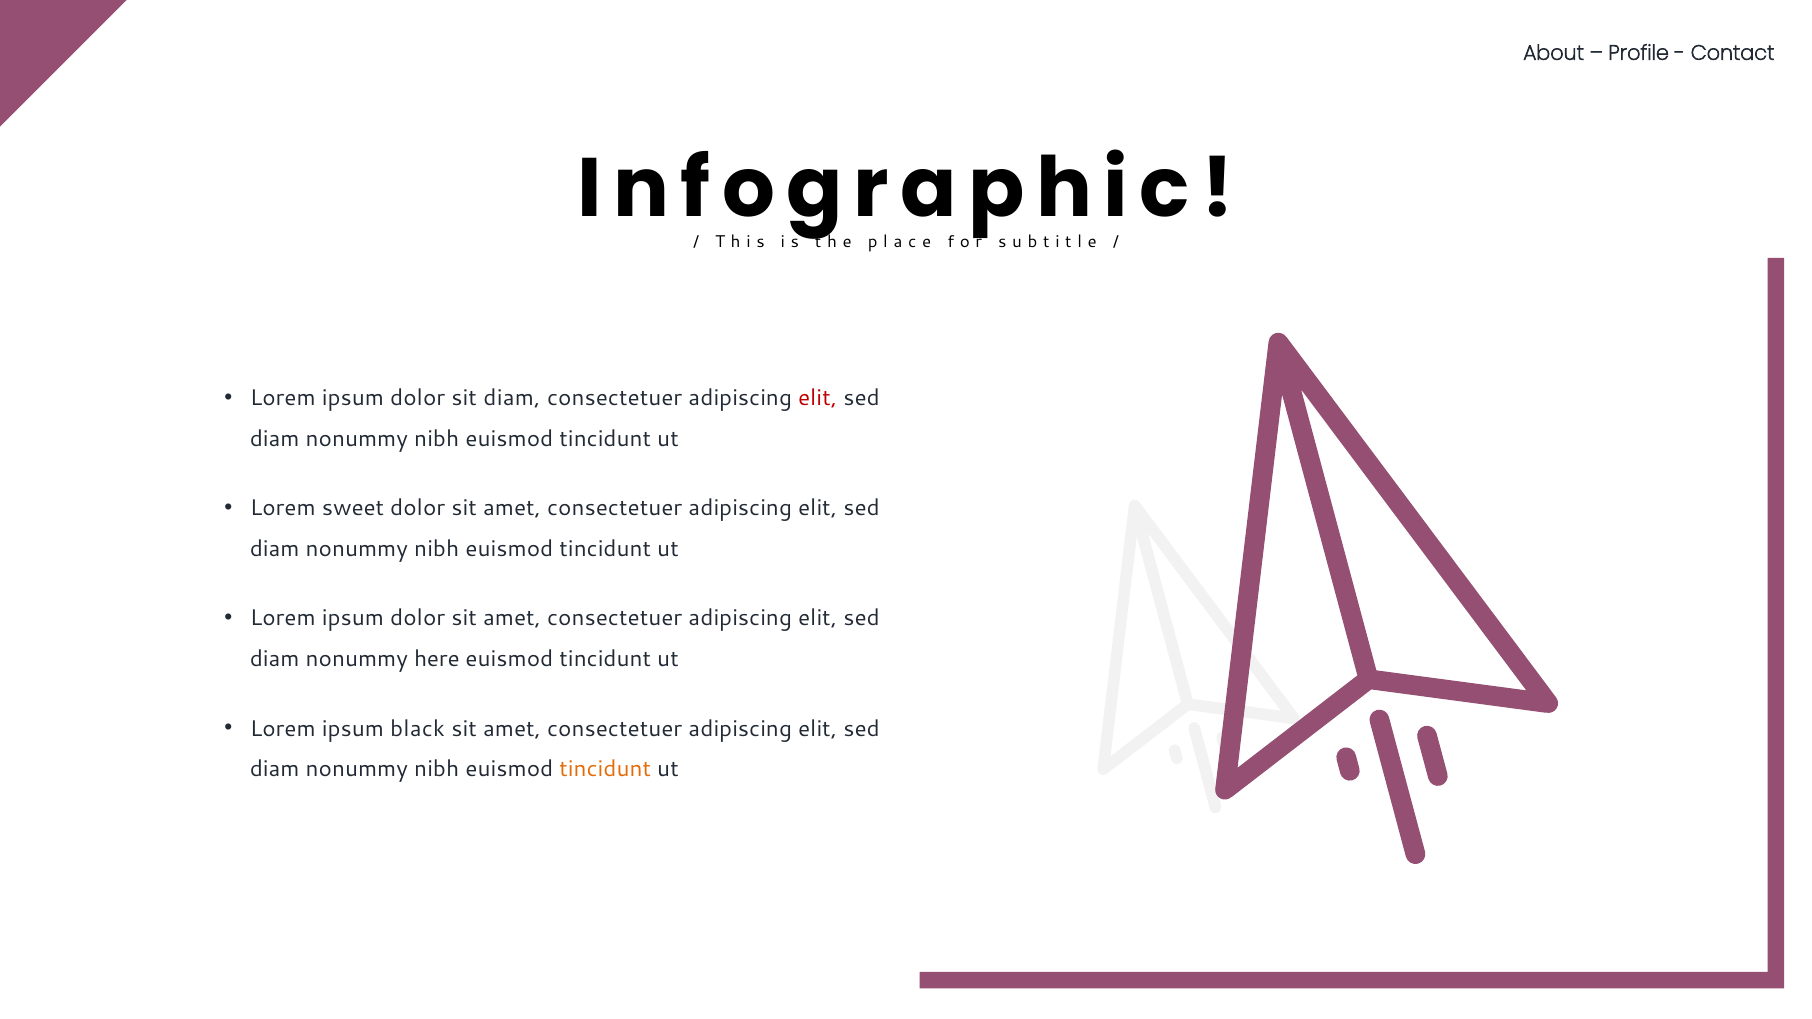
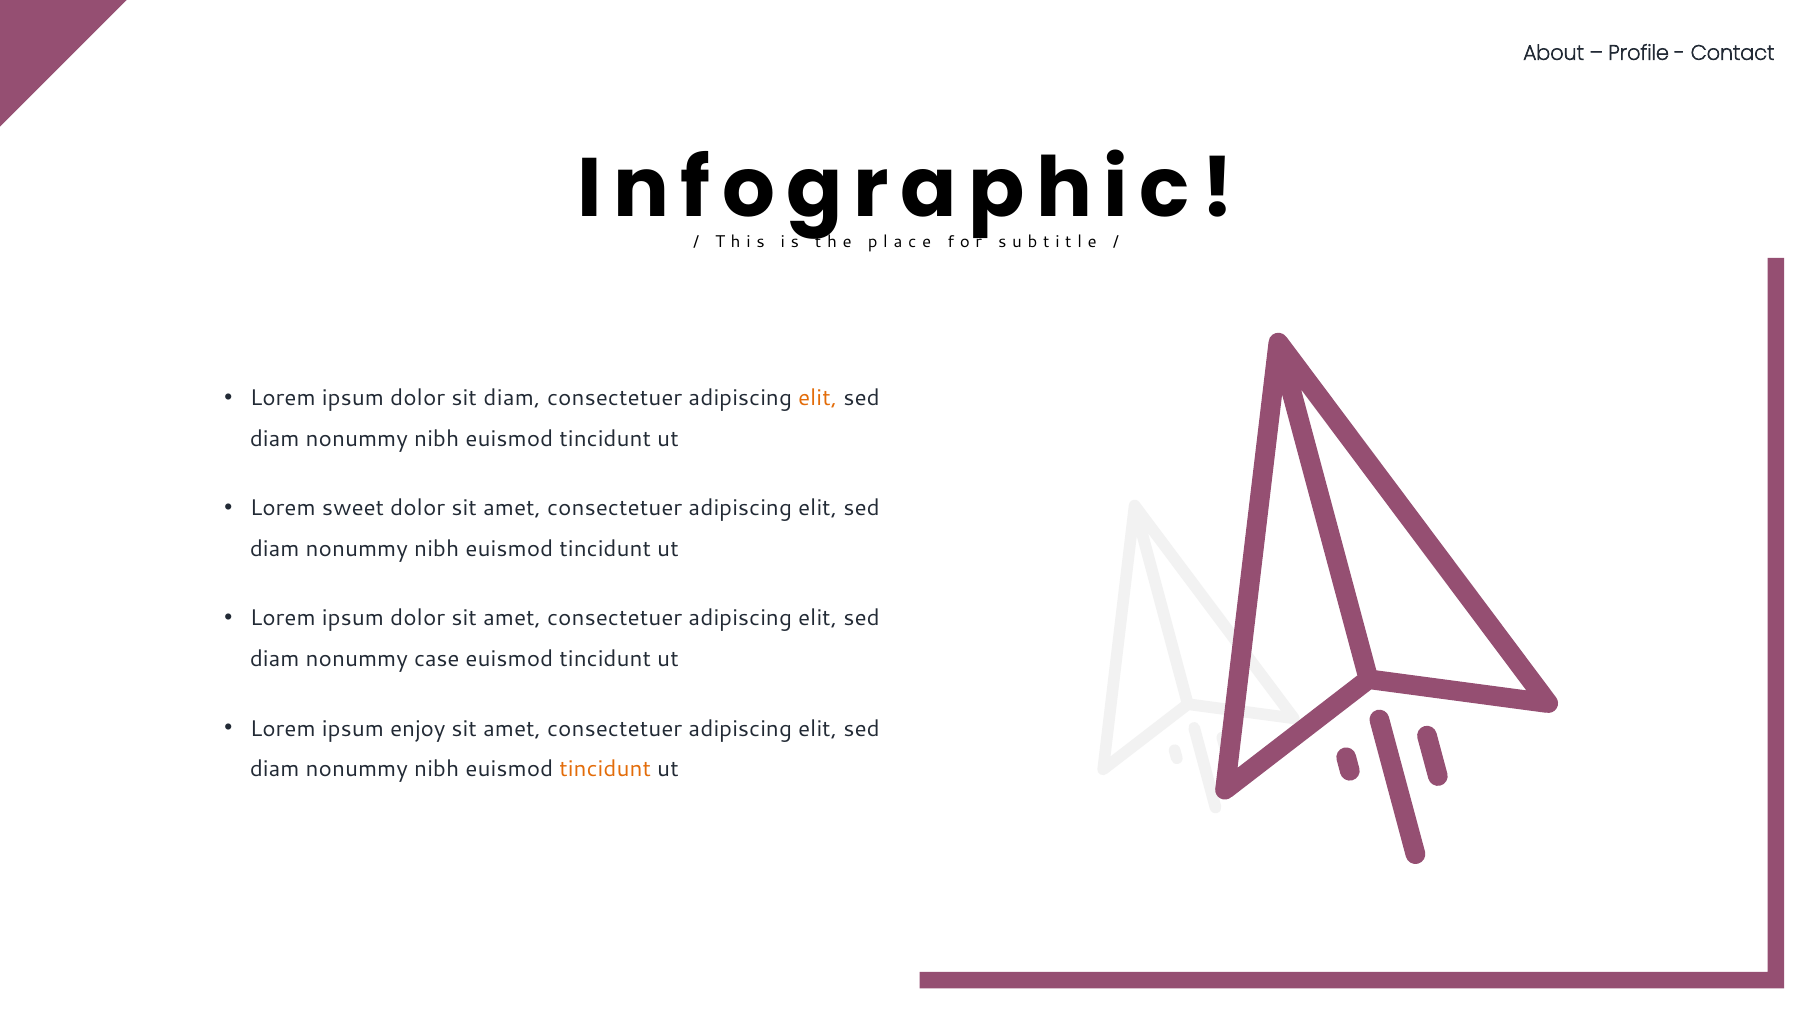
elit at (818, 398) colour: red -> orange
here: here -> case
black: black -> enjoy
